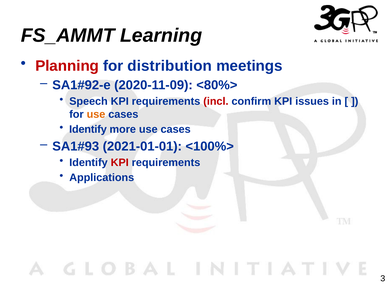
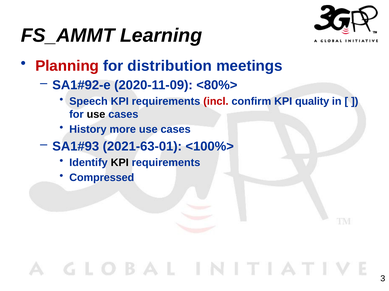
issues: issues -> quality
use at (96, 115) colour: orange -> black
Identify at (88, 130): Identify -> History
2021‑01‑01: 2021‑01‑01 -> 2021‑63‑01
KPI at (120, 163) colour: red -> black
Applications: Applications -> Compressed
